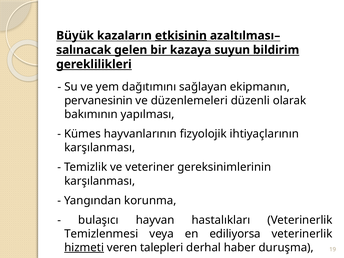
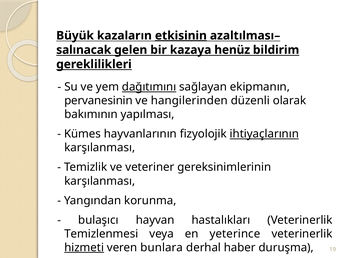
suyun: suyun -> henüz
dağıtımını underline: none -> present
düzenlemeleri: düzenlemeleri -> hangilerinden
ihtiyaçlarının underline: none -> present
ediliyorsa: ediliyorsa -> yeterince
talepleri: talepleri -> bunlara
